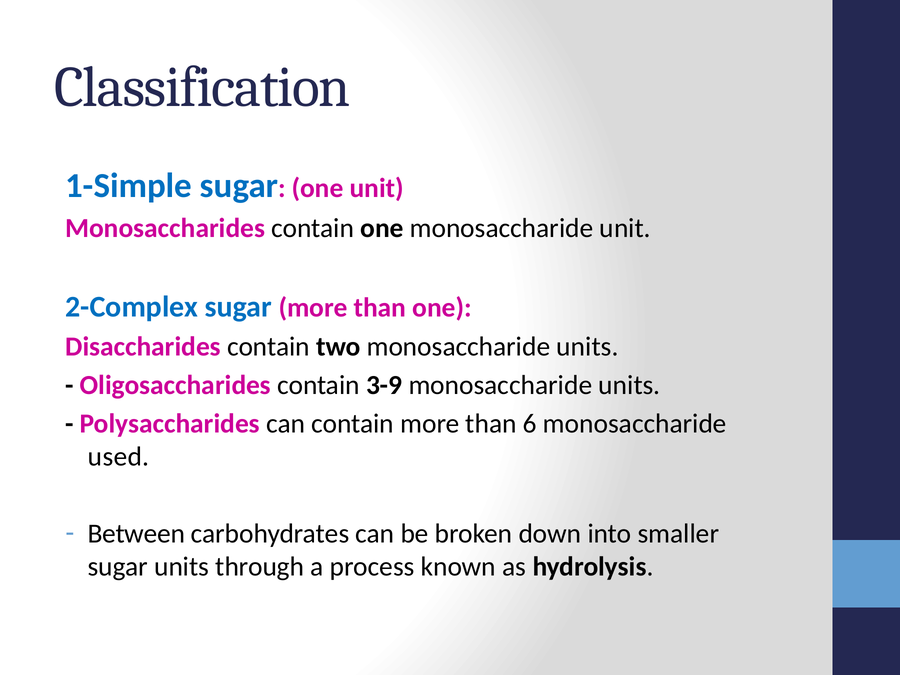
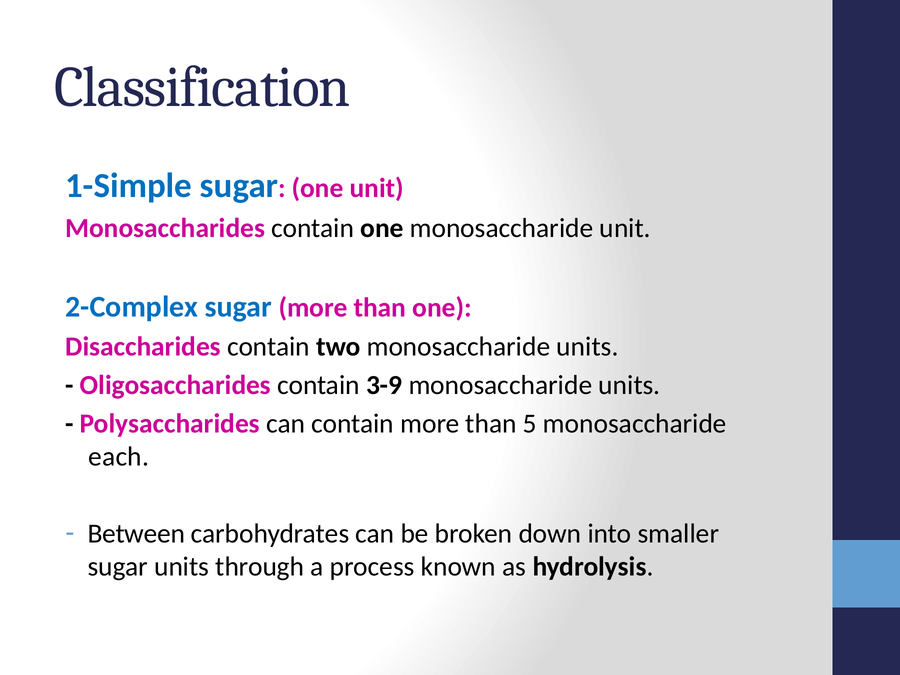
6: 6 -> 5
used: used -> each
